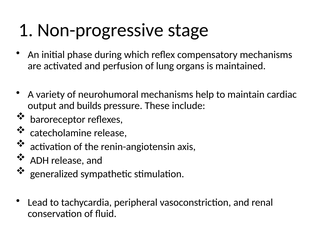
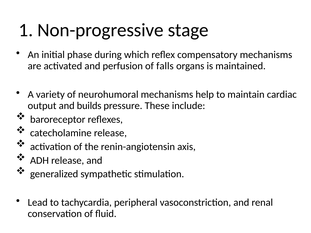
lung: lung -> falls
